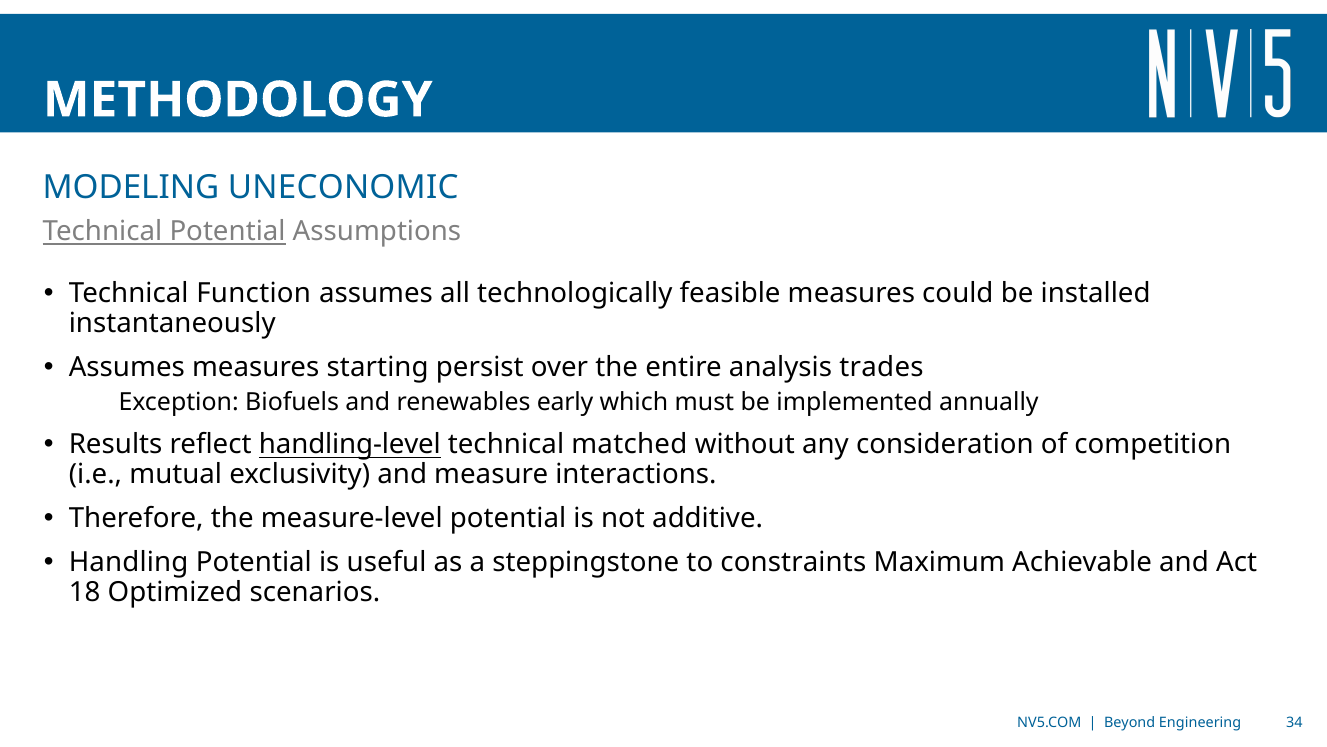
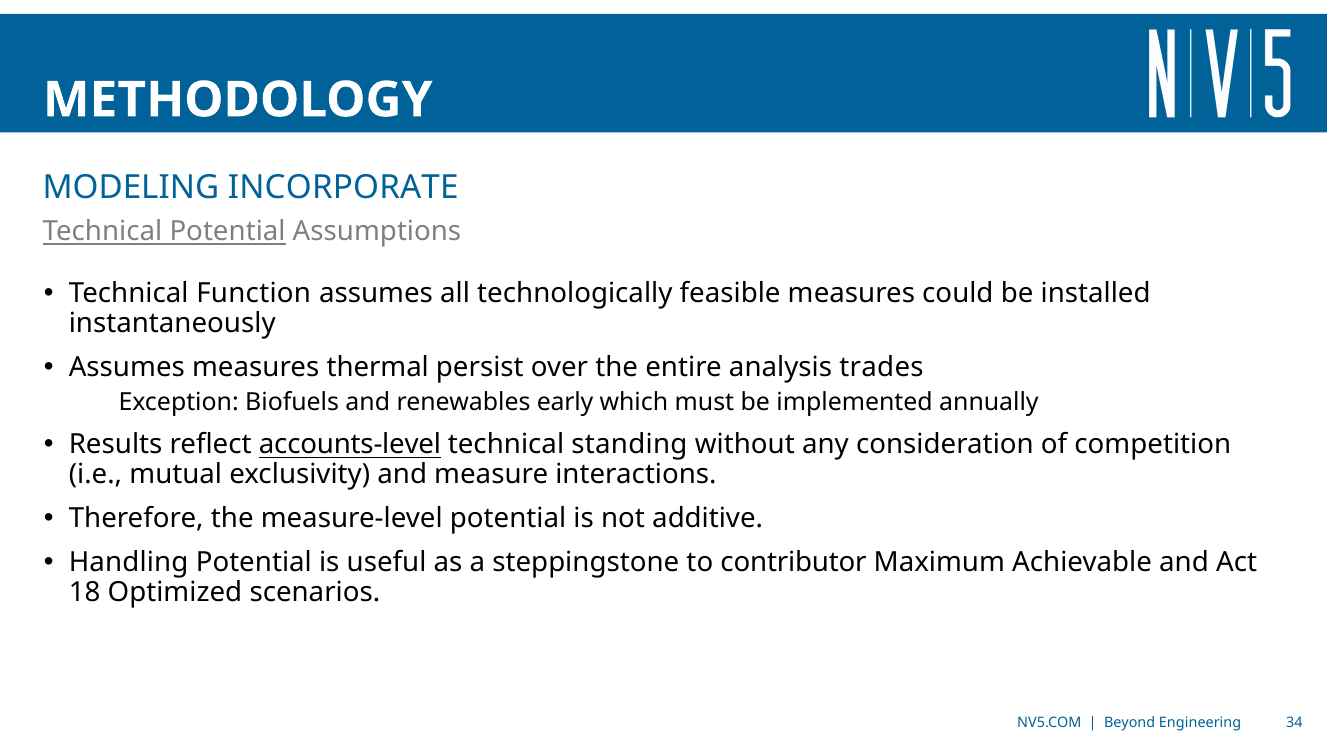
UNECONOMIC: UNECONOMIC -> INCORPORATE
starting: starting -> thermal
handling-level: handling-level -> accounts-level
matched: matched -> standing
constraints: constraints -> contributor
